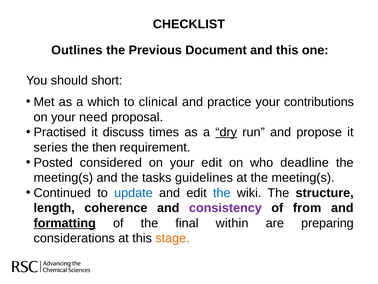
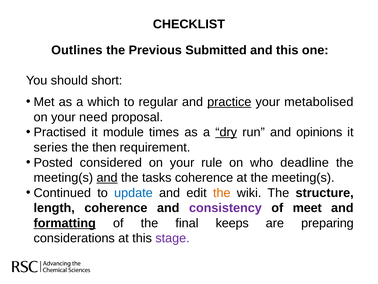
Document: Document -> Submitted
clinical: clinical -> regular
practice underline: none -> present
contributions: contributions -> metabolised
discuss: discuss -> module
propose: propose -> opinions
your edit: edit -> rule
and at (107, 177) underline: none -> present
tasks guidelines: guidelines -> coherence
the at (222, 193) colour: blue -> orange
from: from -> meet
within: within -> keeps
stage colour: orange -> purple
